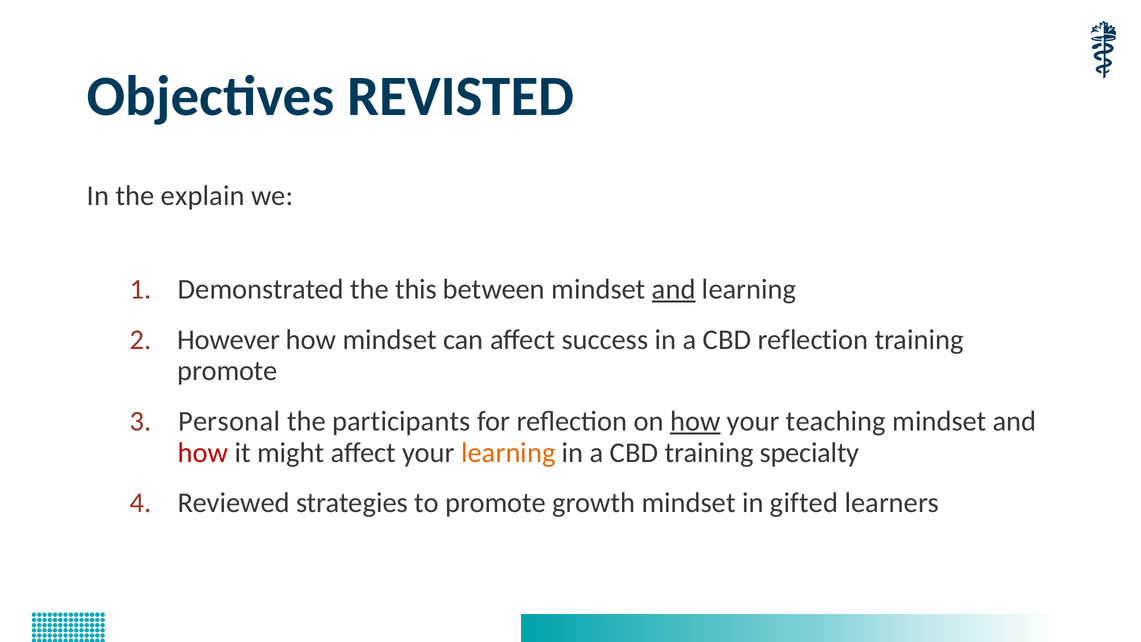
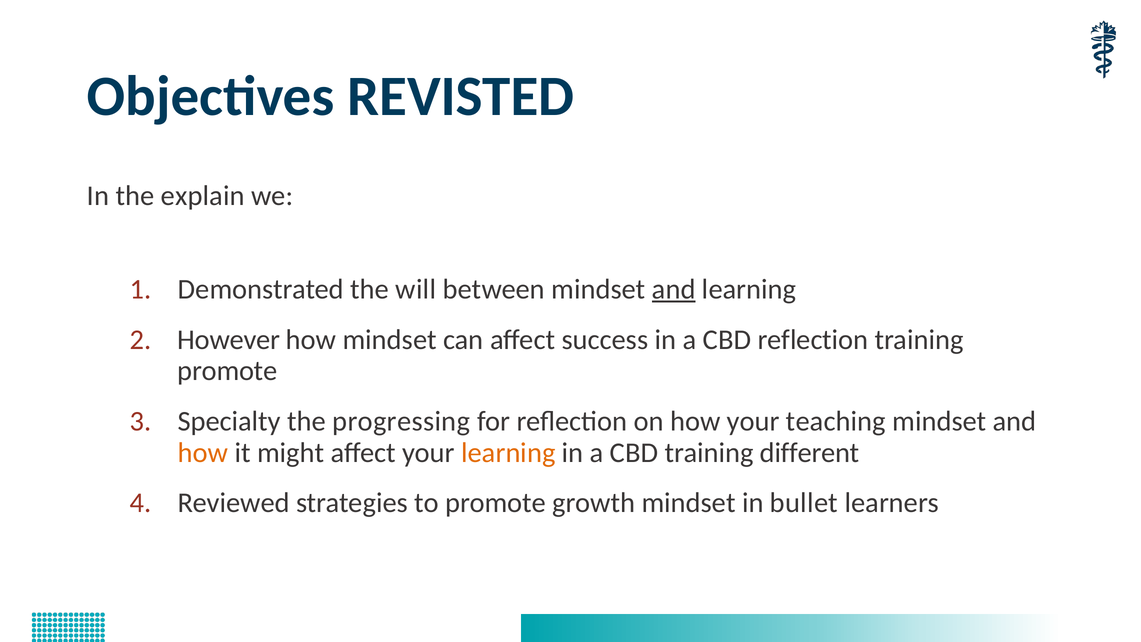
this: this -> will
Personal: Personal -> Specialty
participants: participants -> progressing
how at (695, 421) underline: present -> none
how at (203, 453) colour: red -> orange
specialty: specialty -> different
gifted: gifted -> bullet
